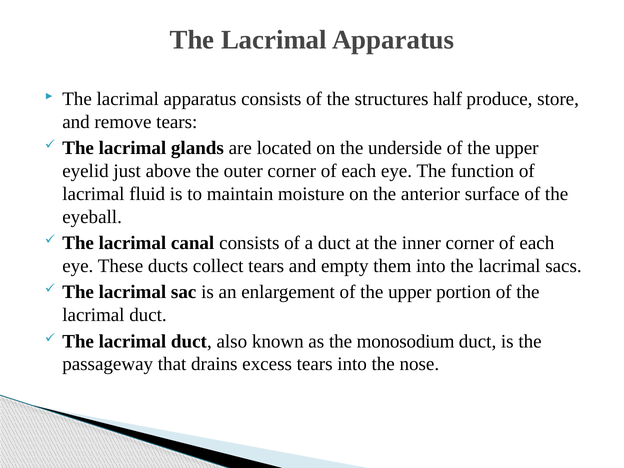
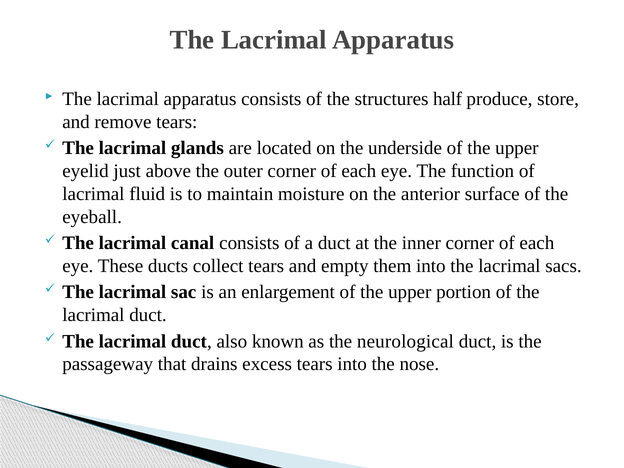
monosodium: monosodium -> neurological
